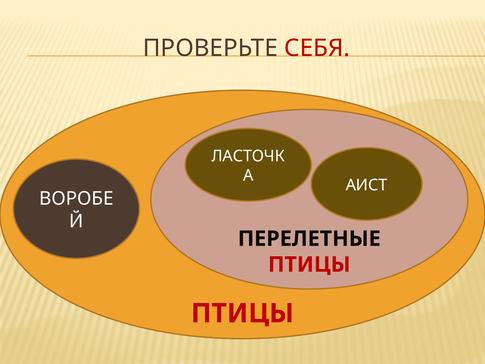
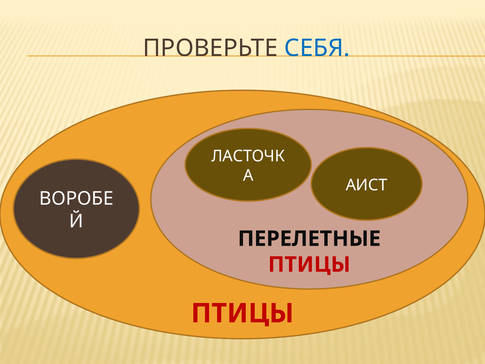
СЕБЯ colour: red -> blue
